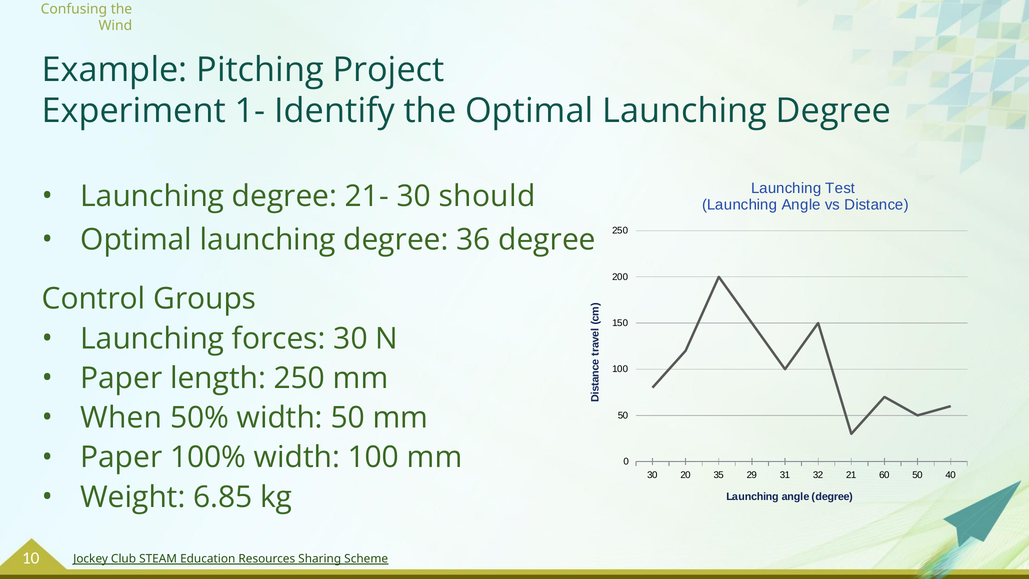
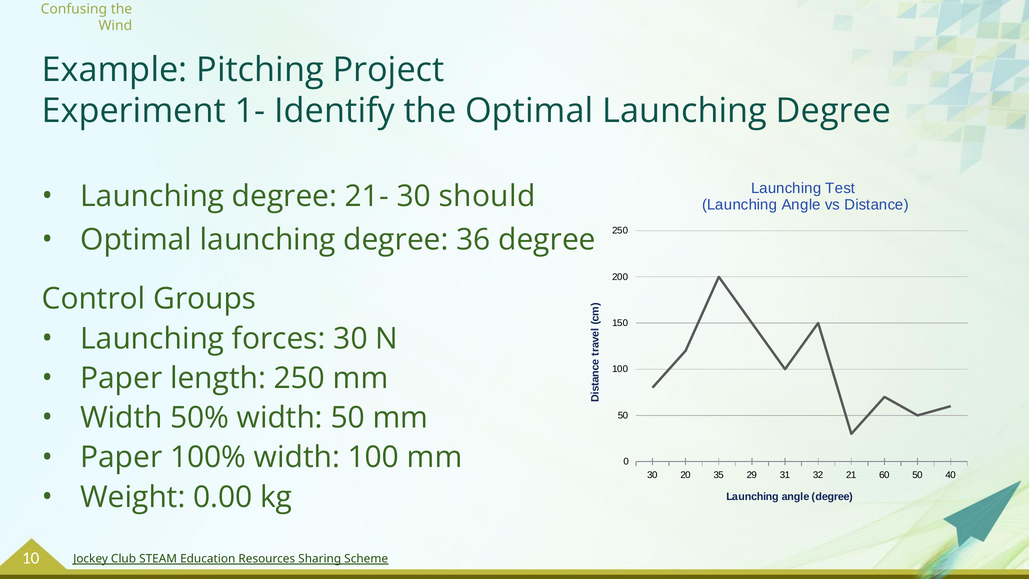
When at (121, 418): When -> Width
6.85: 6.85 -> 0.00
